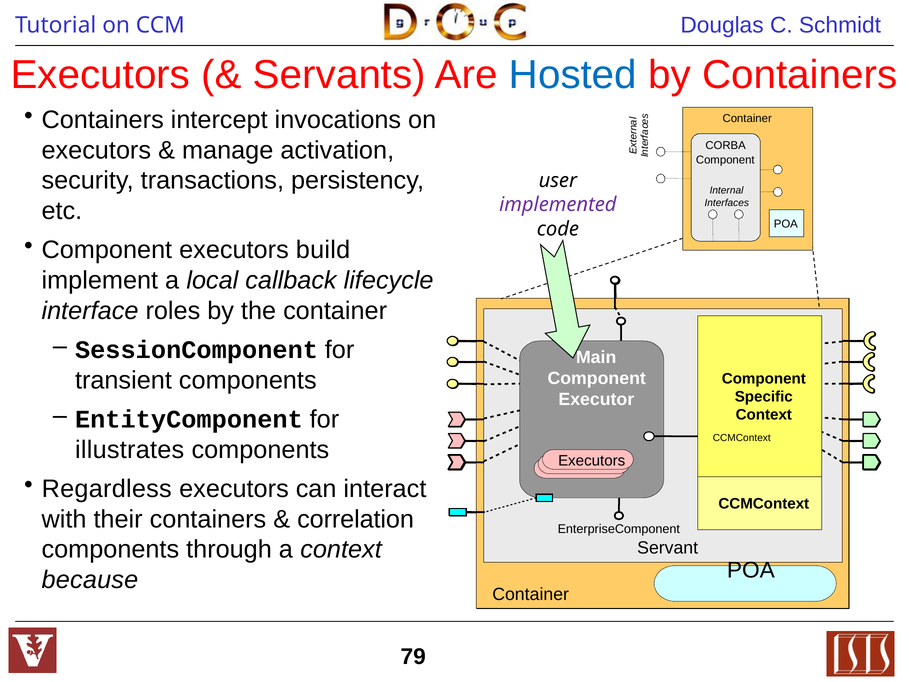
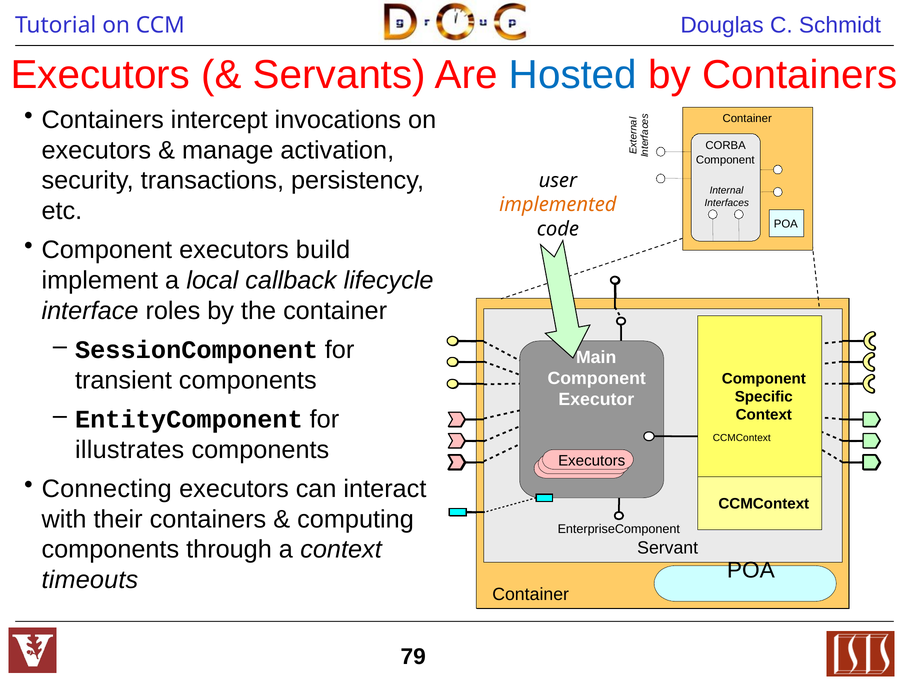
implemented colour: purple -> orange
Regardless: Regardless -> Connecting
correlation: correlation -> computing
because: because -> timeouts
